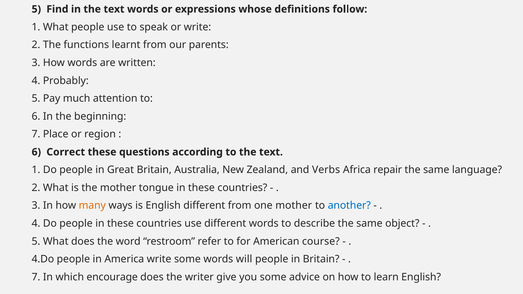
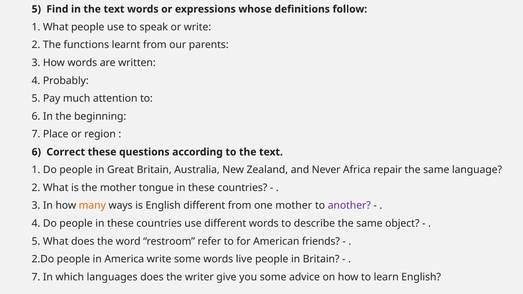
Verbs: Verbs -> Never
another colour: blue -> purple
course: course -> friends
4.Do: 4.Do -> 2.Do
will: will -> live
encourage: encourage -> languages
